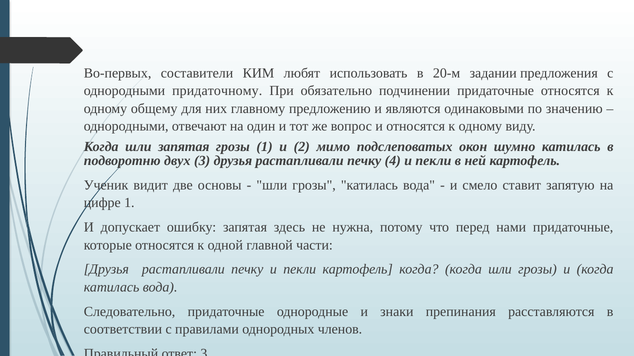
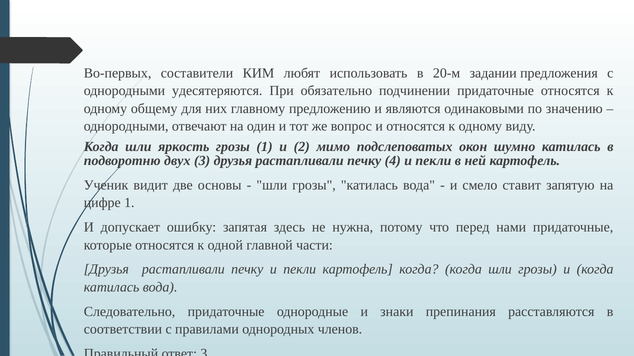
придаточному: придаточному -> удесятеряются
шли запятая: запятая -> яркость
